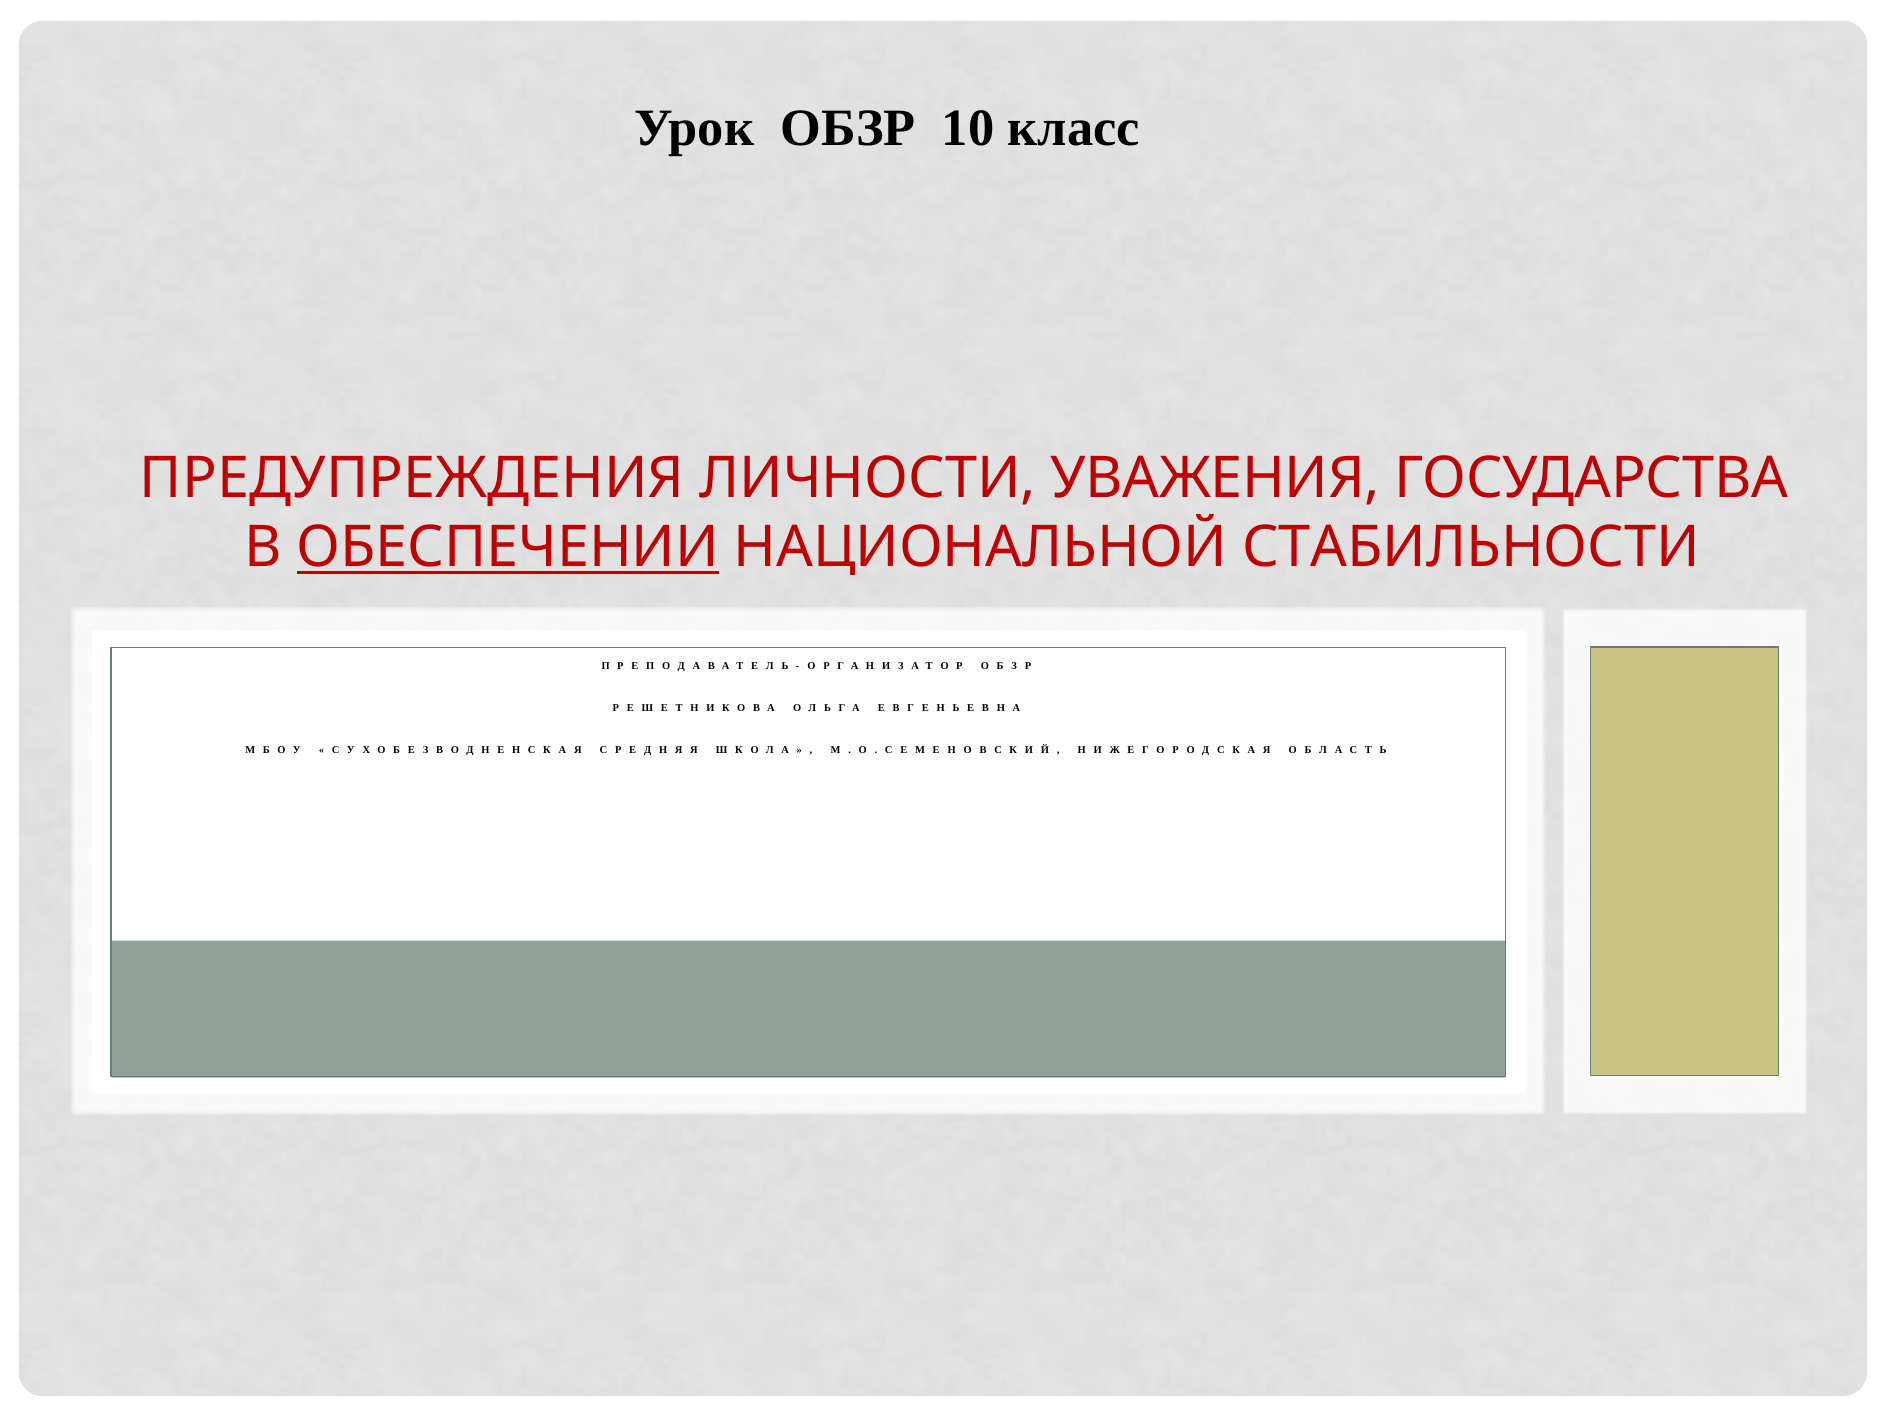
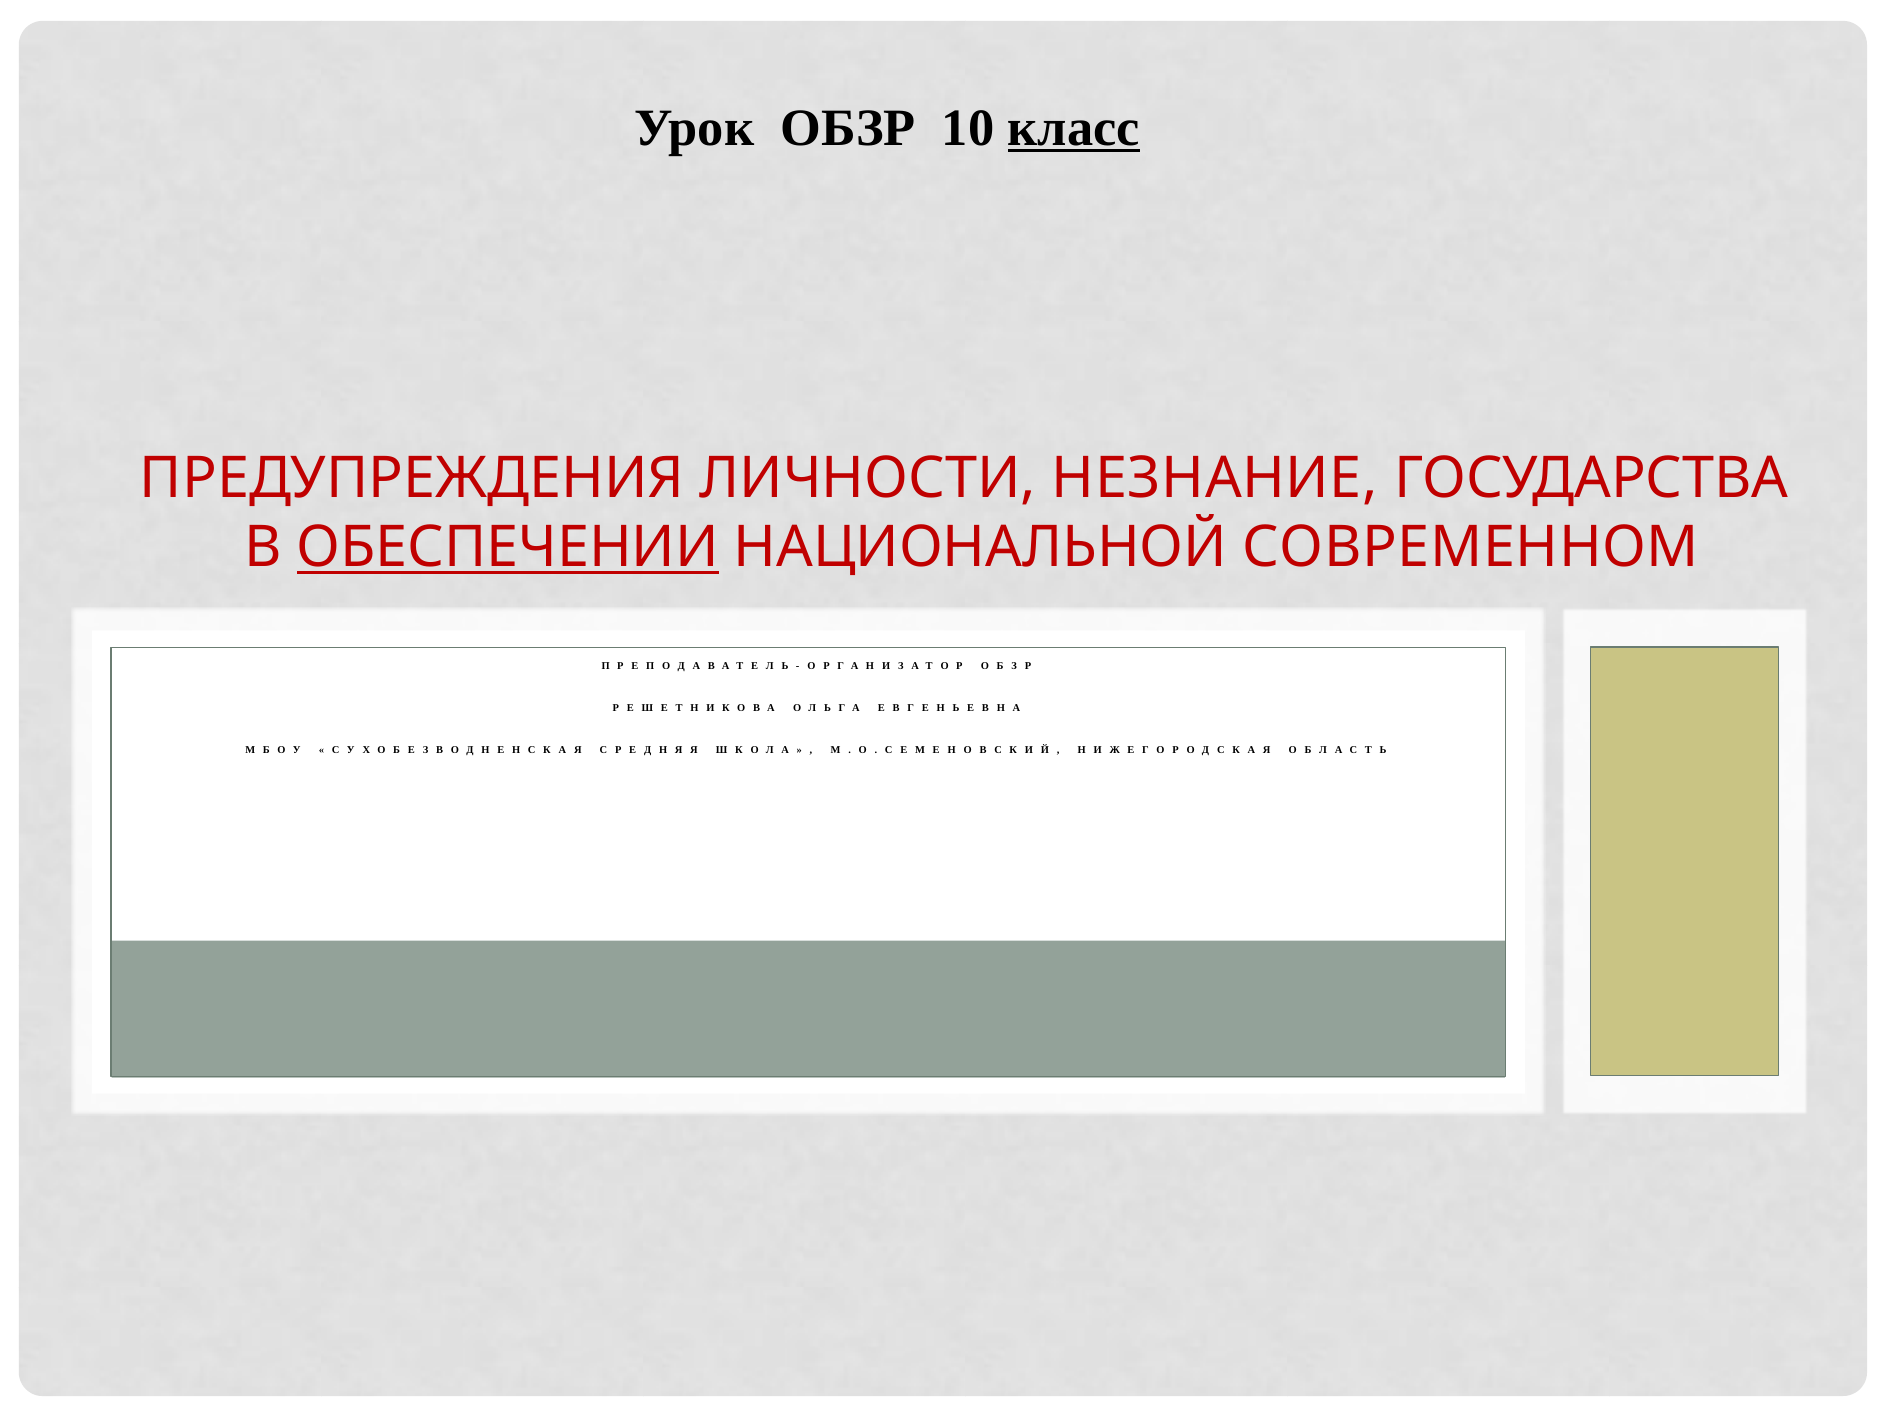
класс underline: none -> present
УВАЖЕНИЯ: УВАЖЕНИЯ -> НЕЗНАНИЕ
СТАБИЛЬНОСТИ: СТАБИЛЬНОСТИ -> СОВРЕМЕННОМ
